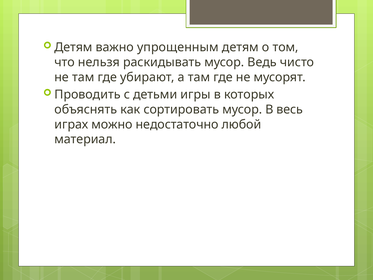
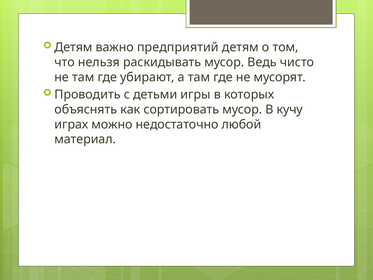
упрощенным: упрощенным -> предприятий
весь: весь -> кучу
